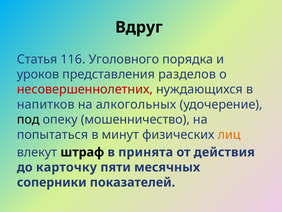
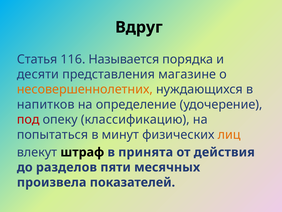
Уголовного: Уголовного -> Называется
уроков: уроков -> десяти
разделов: разделов -> магазине
несовершеннолетних colour: red -> orange
алкогольных: алкогольных -> определение
под colour: black -> red
мошенничество: мошенничество -> классификацию
карточку: карточку -> разделов
соперники: соперники -> произвела
